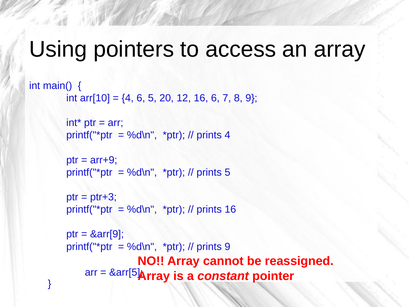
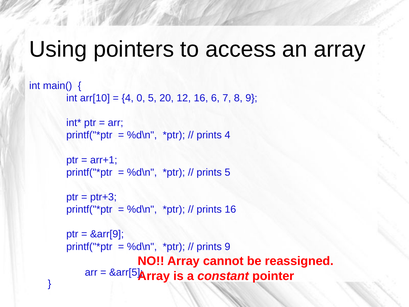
4 6: 6 -> 0
arr+9: arr+9 -> arr+1
